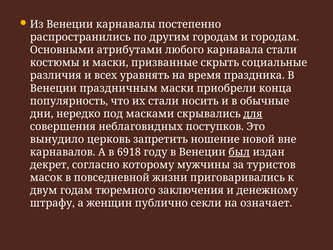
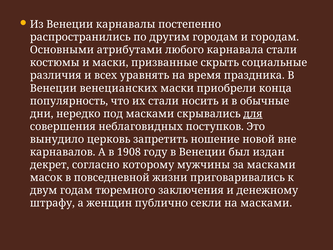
праздничным: праздничным -> венецианских
6918: 6918 -> 1908
был underline: present -> none
за туристов: туристов -> масками
на означает: означает -> масками
